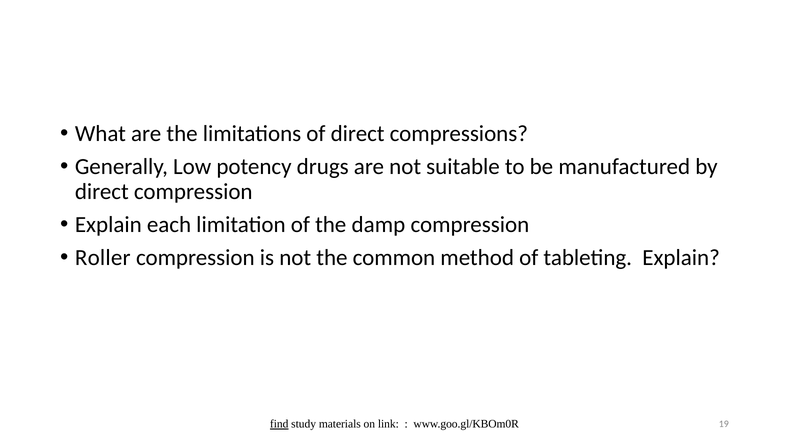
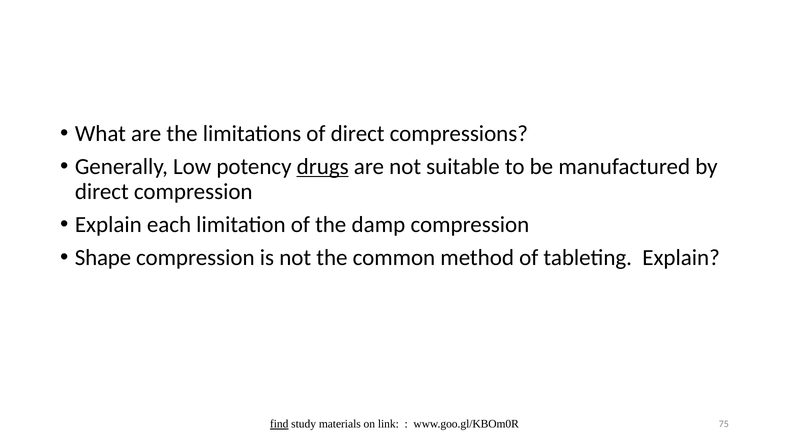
drugs underline: none -> present
Roller: Roller -> Shape
19: 19 -> 75
